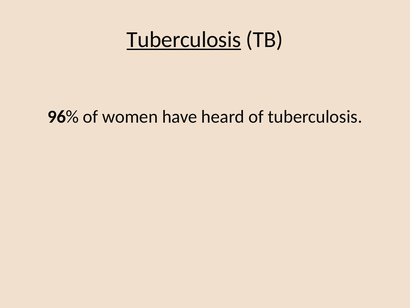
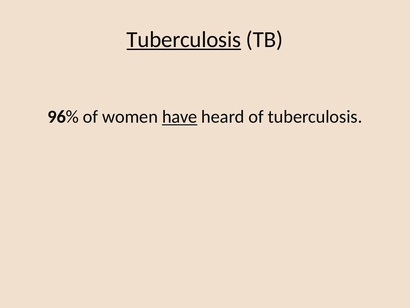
have underline: none -> present
